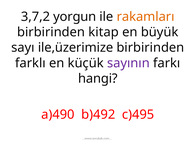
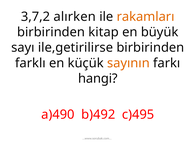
yorgun: yorgun -> alırken
ile,üzerimize: ile,üzerimize -> ile,getirilirse
sayının colour: purple -> orange
